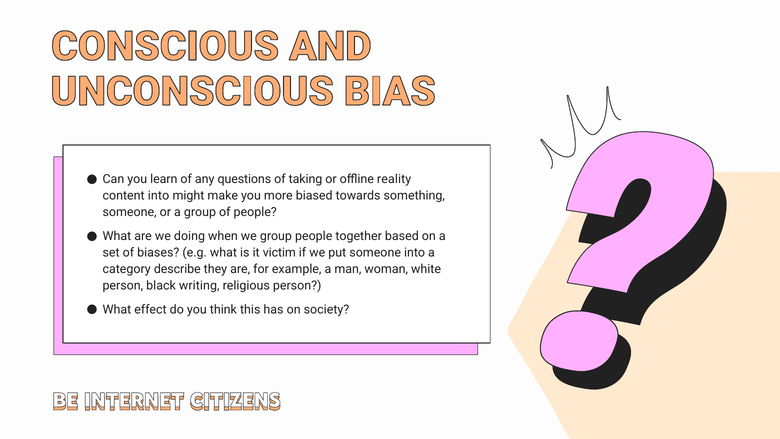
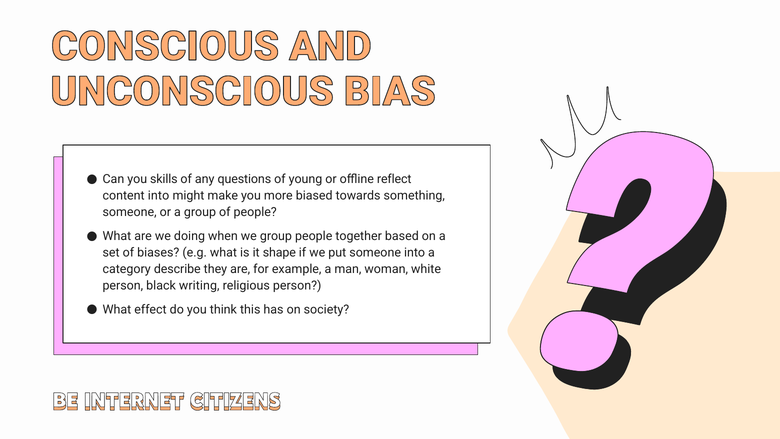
learn: learn -> skills
taking: taking -> young
reality: reality -> reflect
victim: victim -> shape
